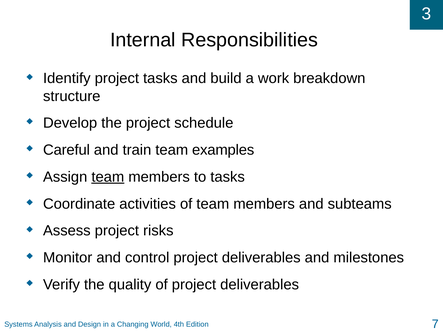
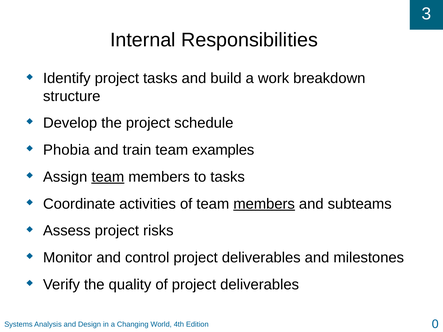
Careful: Careful -> Phobia
members at (264, 204) underline: none -> present
7: 7 -> 0
